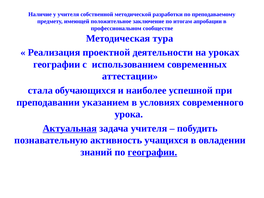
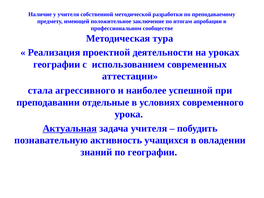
обучающихся: обучающихся -> агрессивного
указанием: указанием -> отдельные
географии at (152, 152) underline: present -> none
